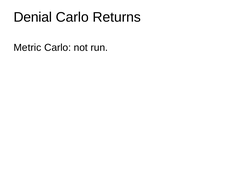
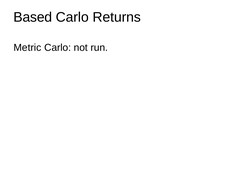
Denial: Denial -> Based
